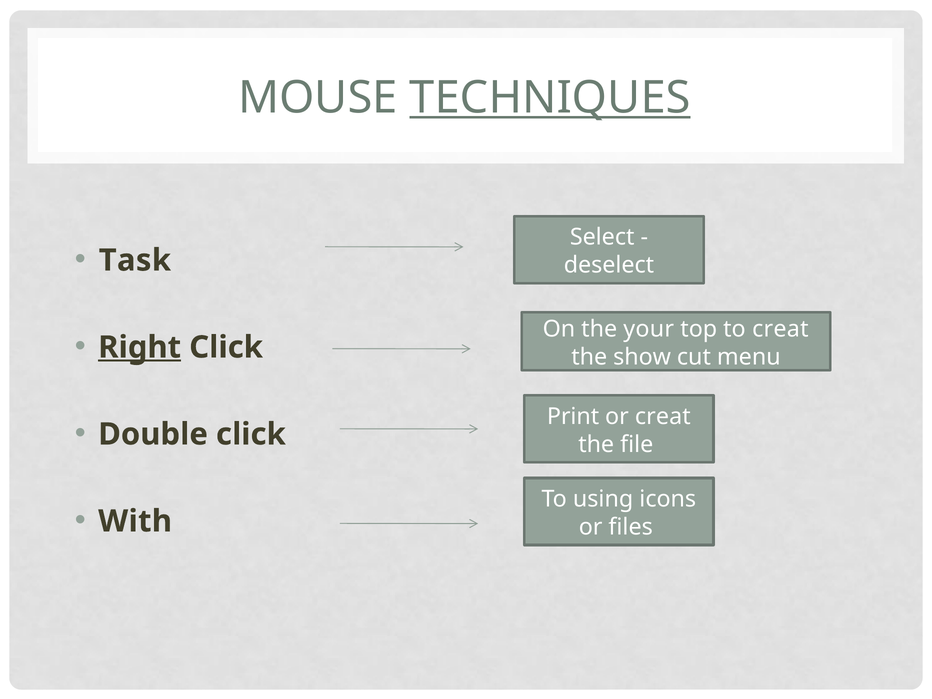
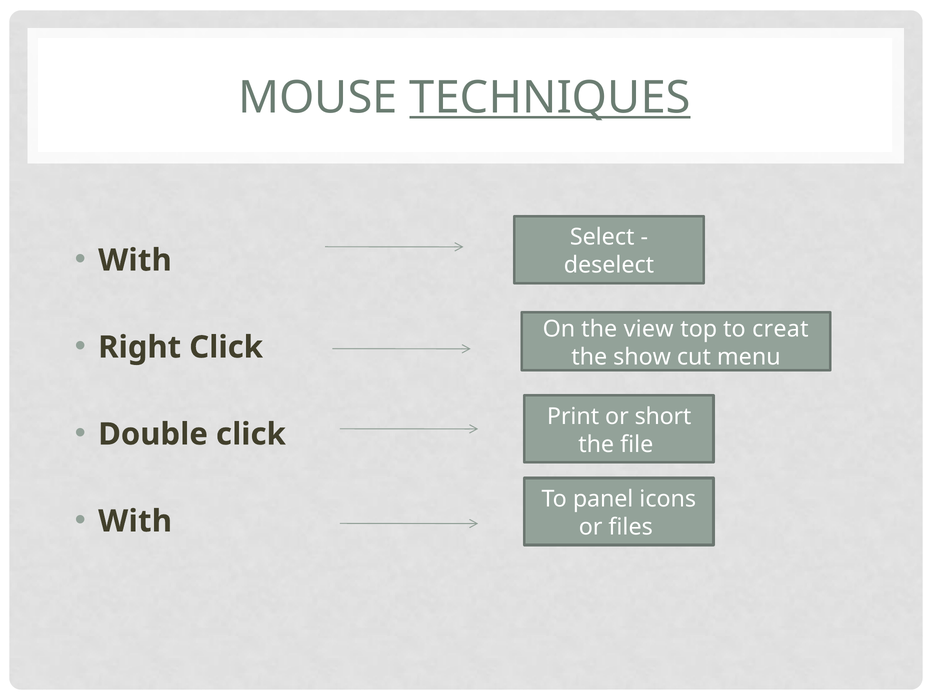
Task at (135, 260): Task -> With
your: your -> view
Right underline: present -> none
or creat: creat -> short
using: using -> panel
